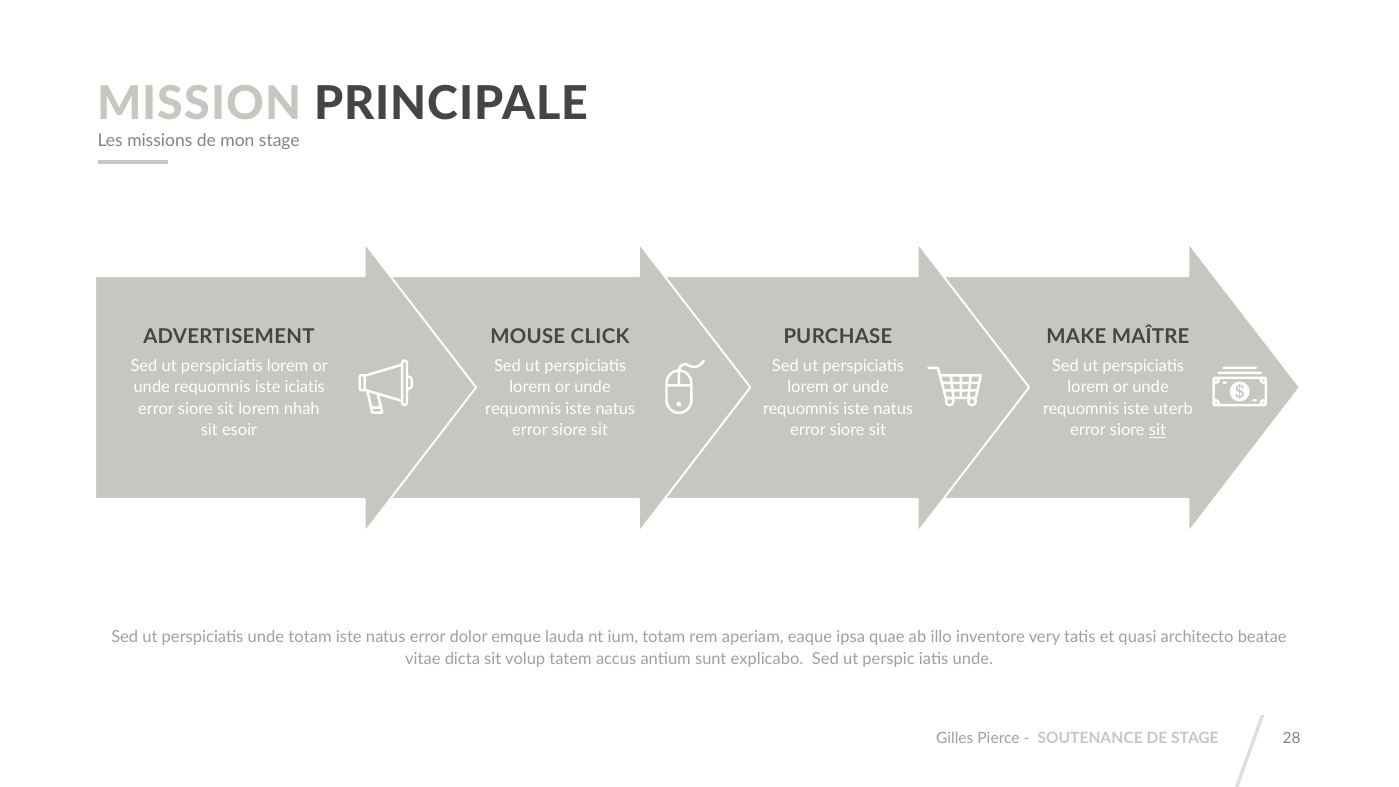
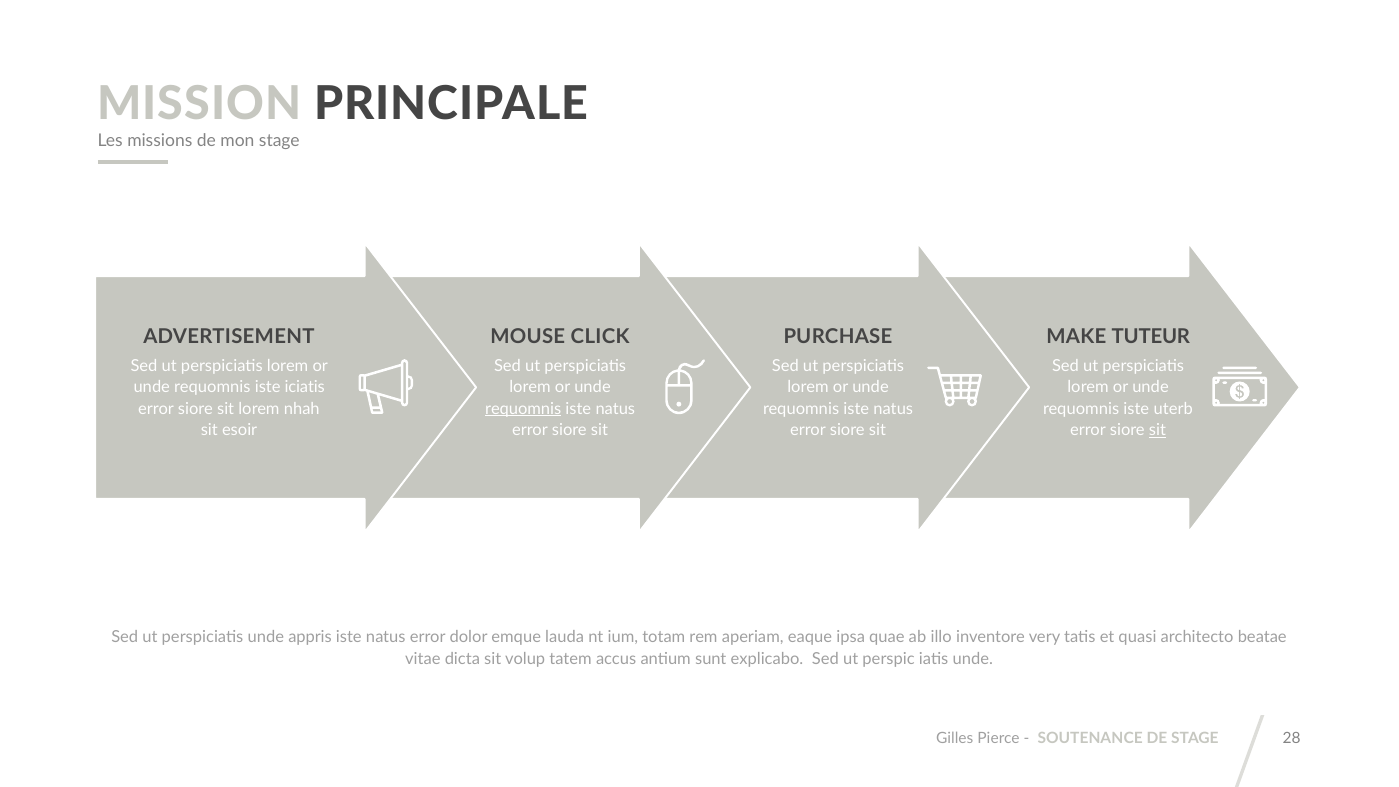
MAÎTRE: MAÎTRE -> TUTEUR
requomnis at (523, 409) underline: none -> present
unde totam: totam -> appris
